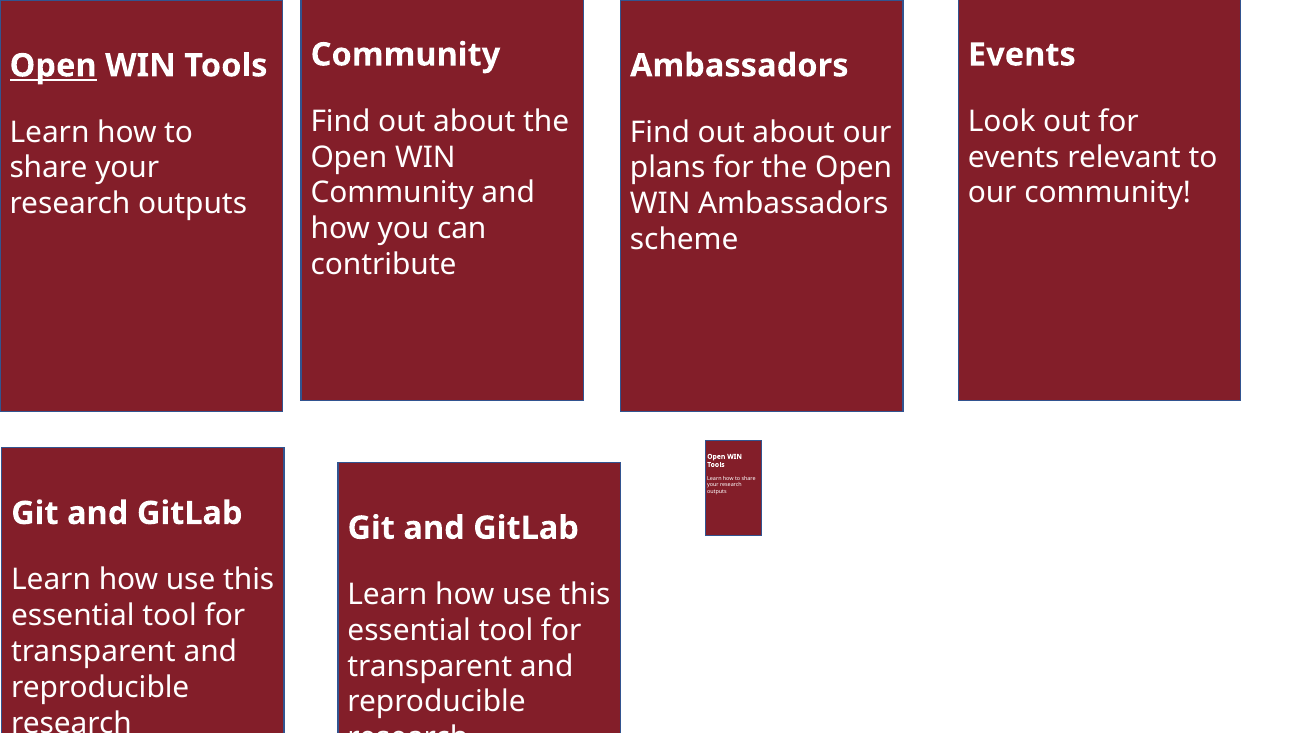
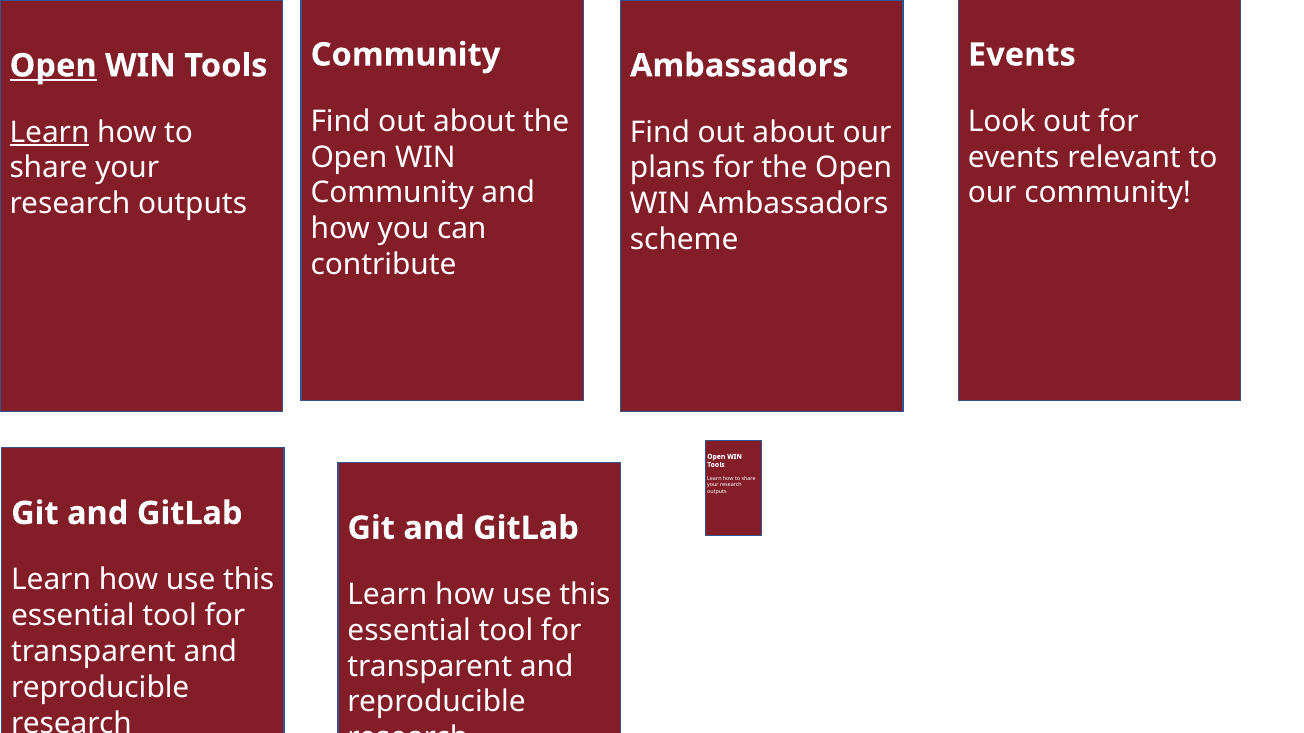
Learn at (50, 132) underline: none -> present
